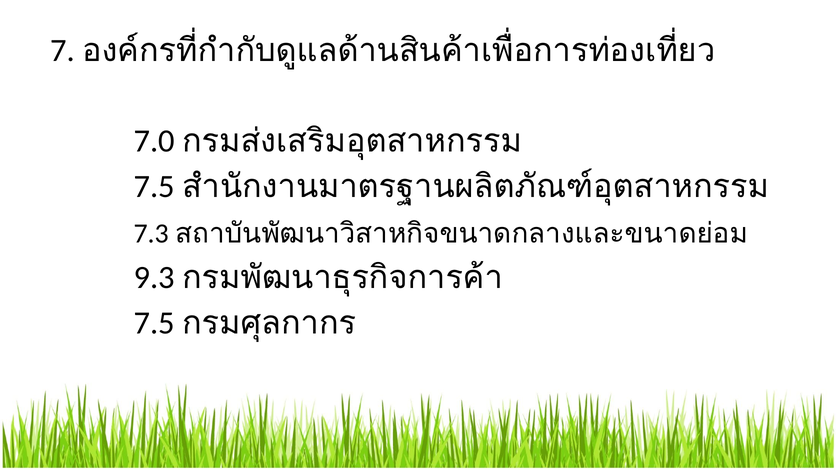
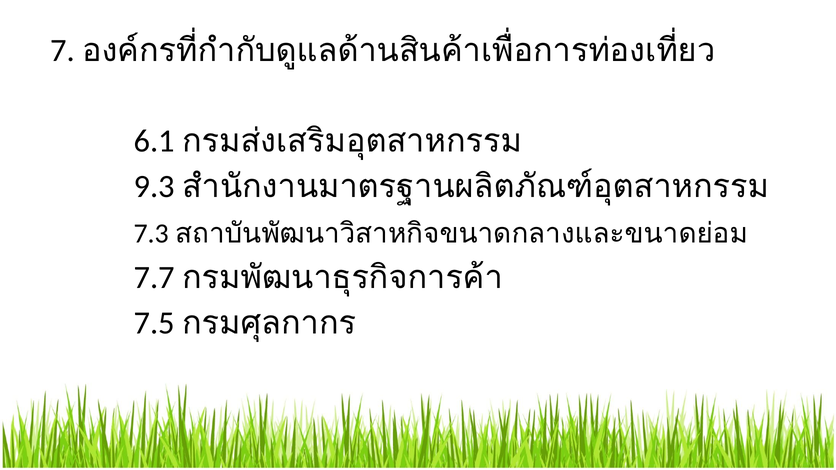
7.0: 7.0 -> 6.1
7.5 at (154, 187): 7.5 -> 9.3
9.3: 9.3 -> 7.7
